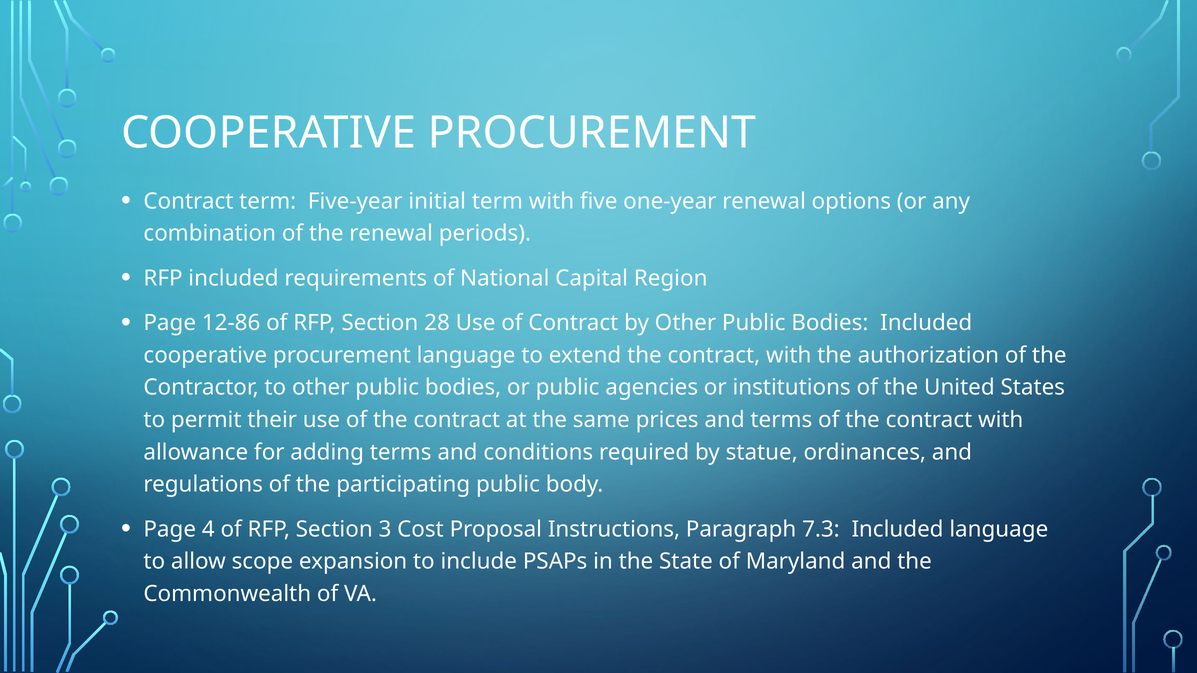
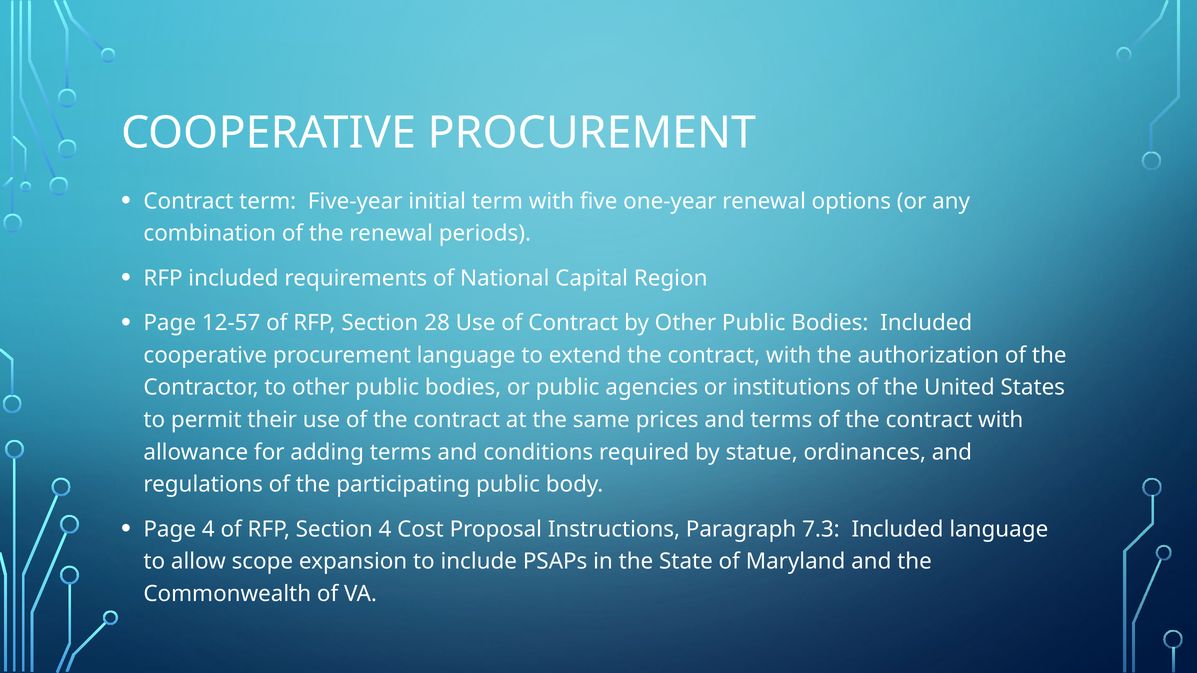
12-86: 12-86 -> 12-57
Section 3: 3 -> 4
